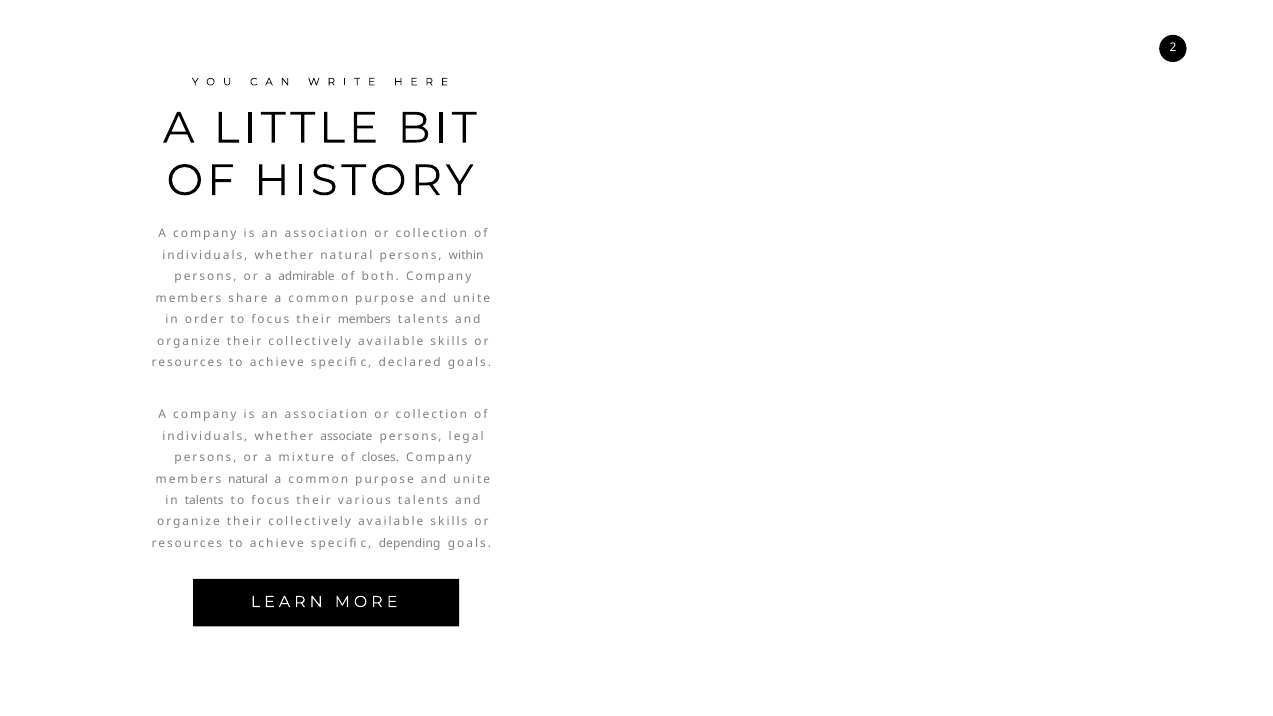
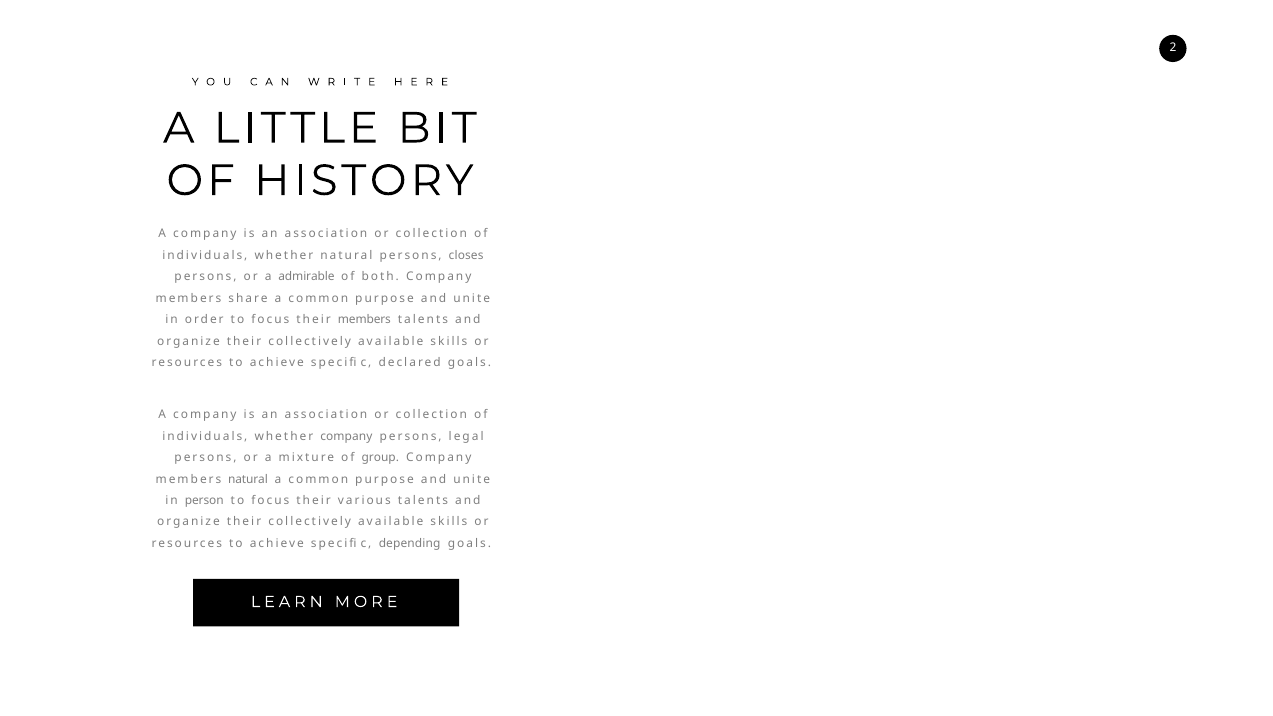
within: within -> closes
whether associate: associate -> company
closes: closes -> group
in talents: talents -> person
